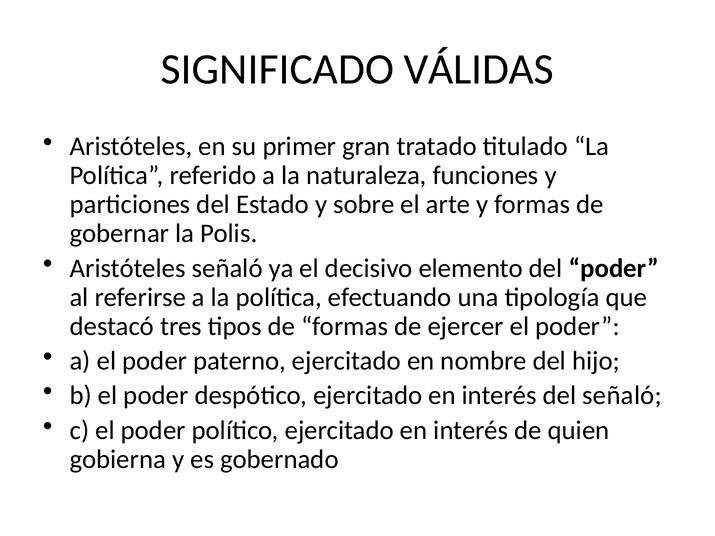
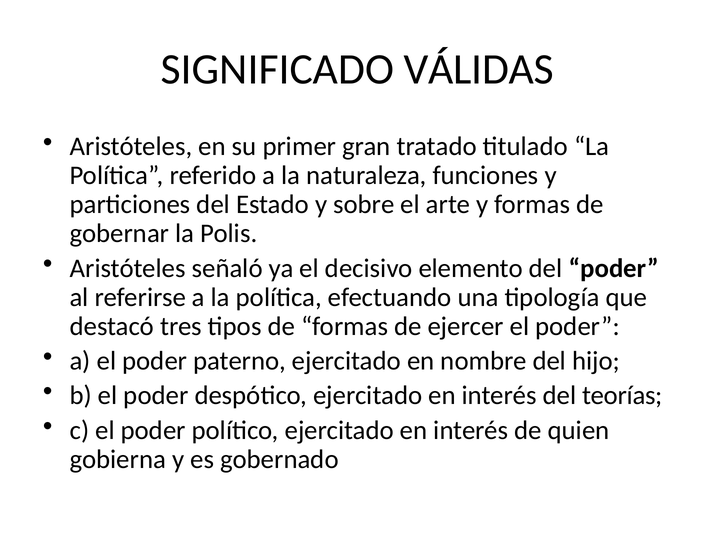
del señaló: señaló -> teorías
